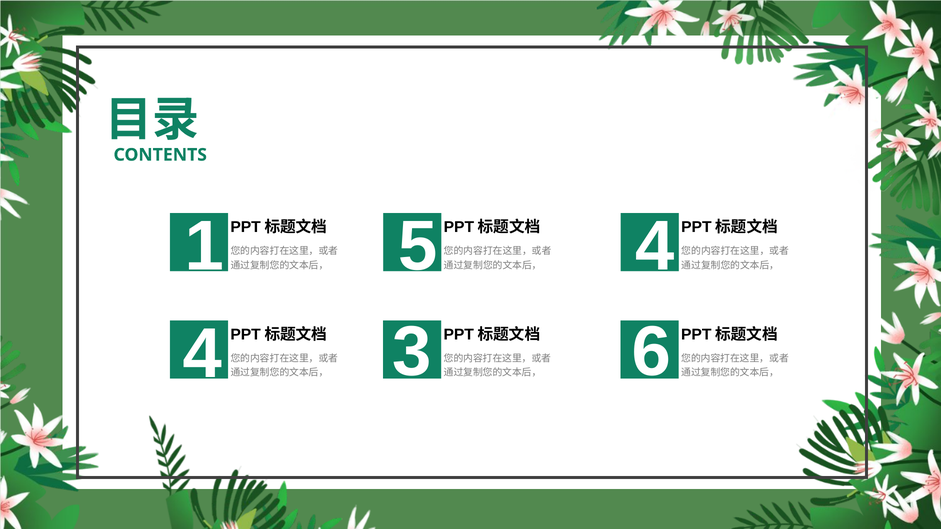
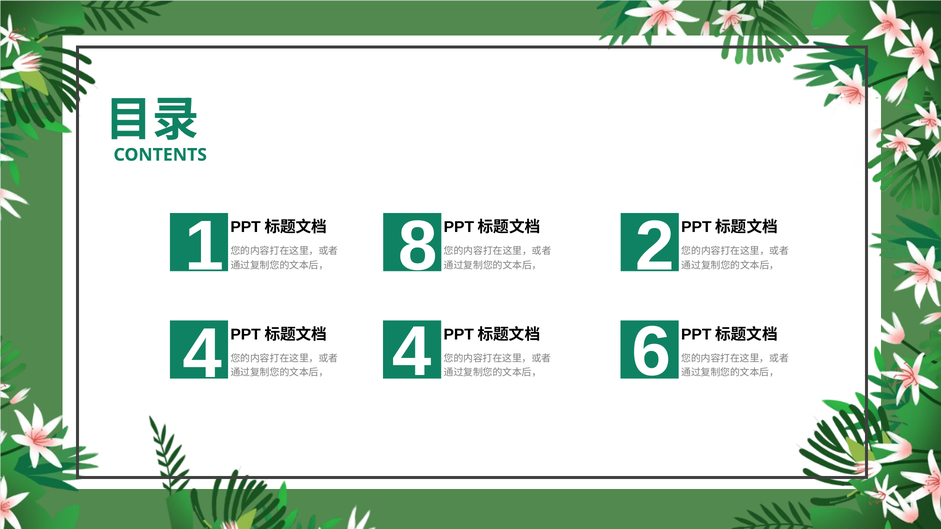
5: 5 -> 8
4 at (655, 247): 4 -> 2
3 at (412, 352): 3 -> 4
